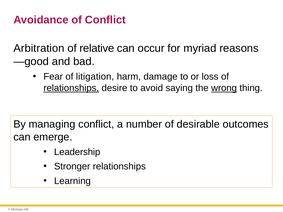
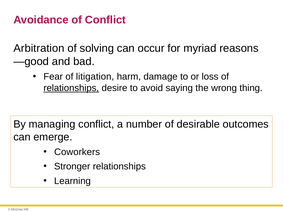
relative: relative -> solving
wrong underline: present -> none
Leadership: Leadership -> Coworkers
